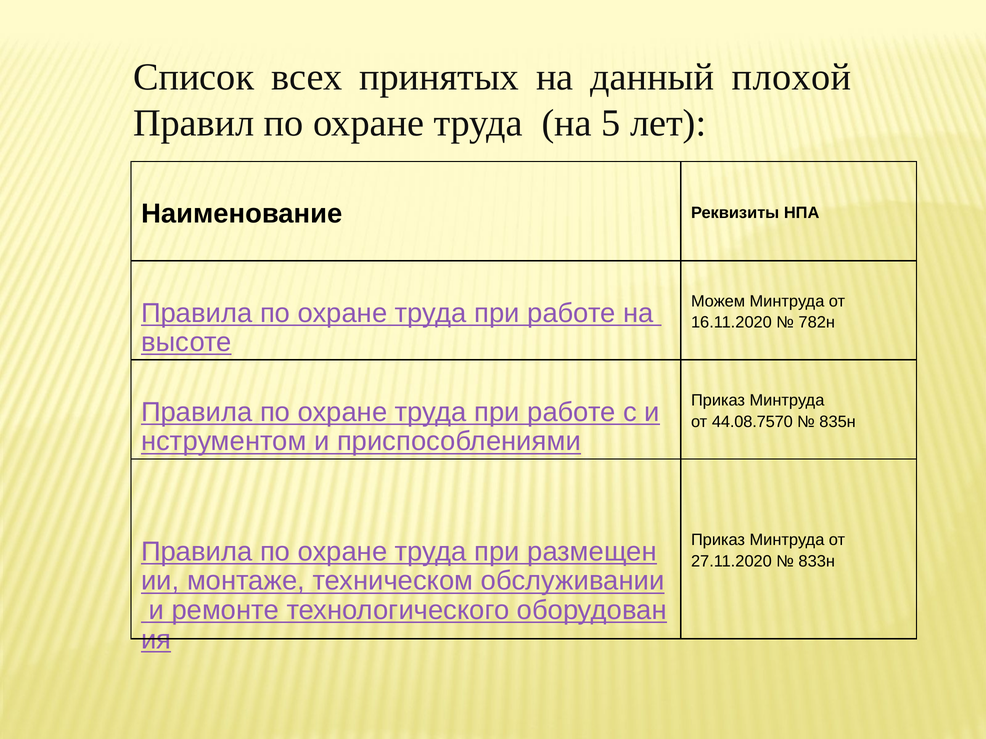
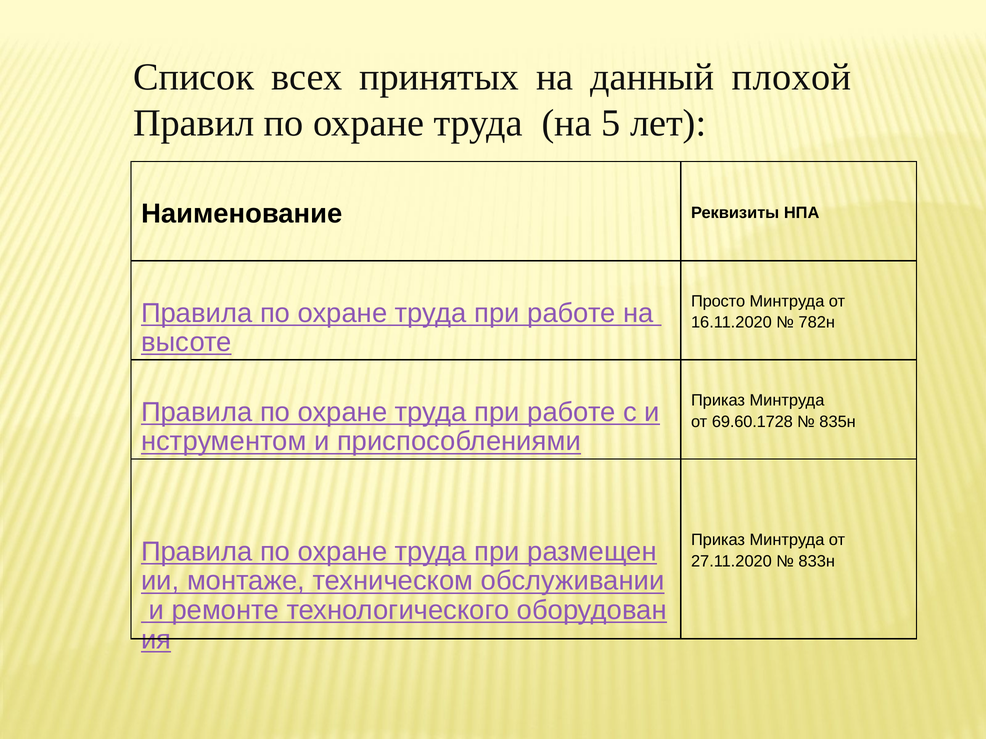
Можем: Можем -> Просто
44.08.7570: 44.08.7570 -> 69.60.1728
